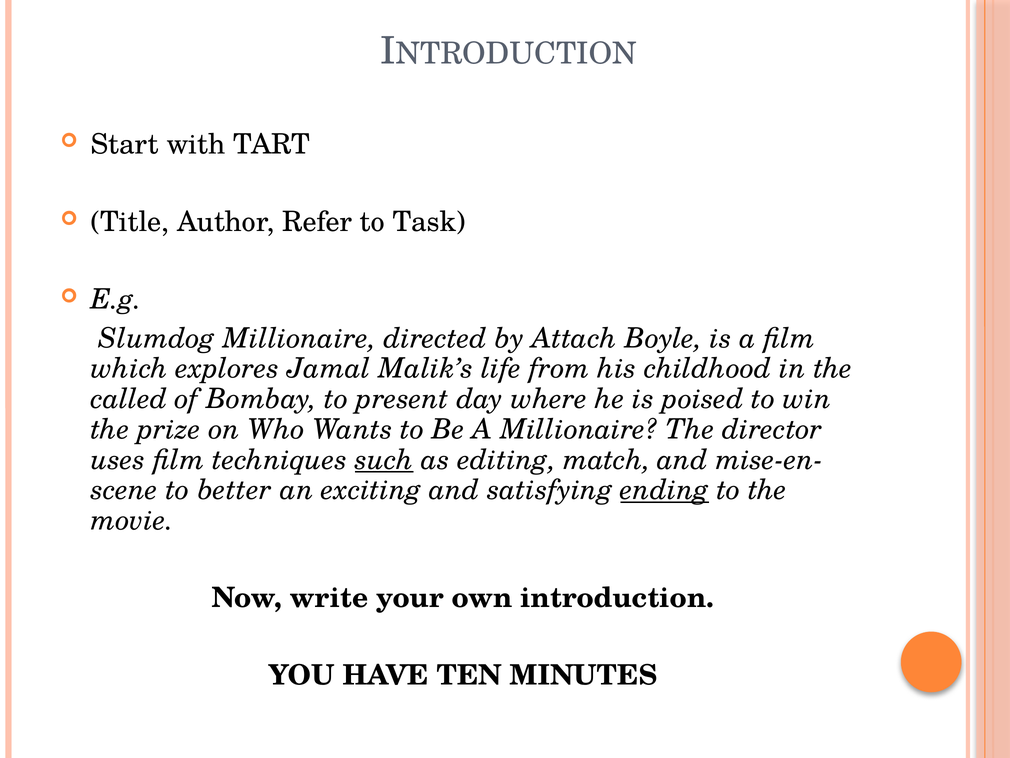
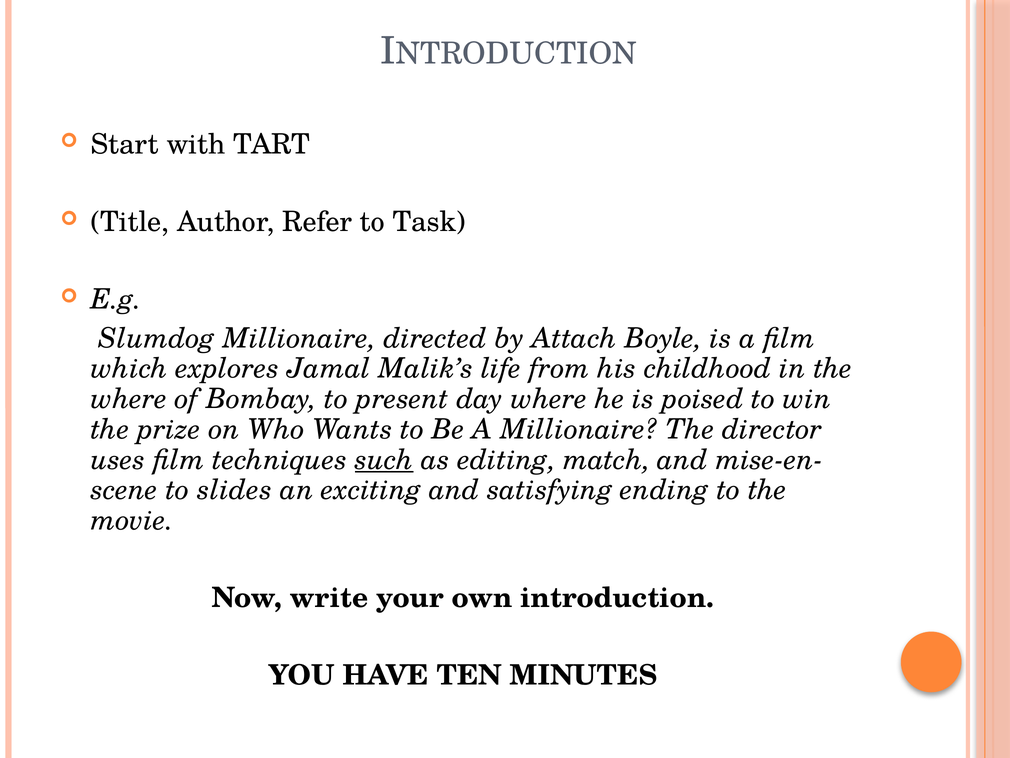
called at (129, 399): called -> where
better: better -> slides
ending underline: present -> none
